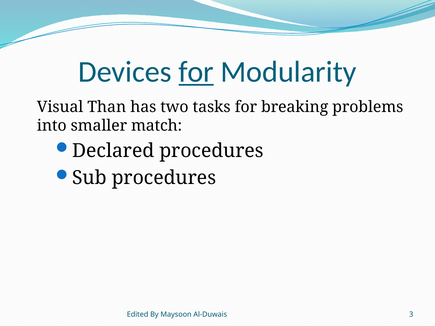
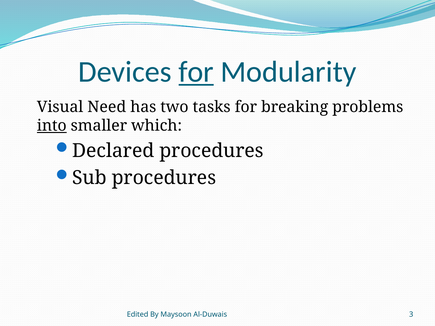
Than: Than -> Need
into underline: none -> present
match: match -> which
